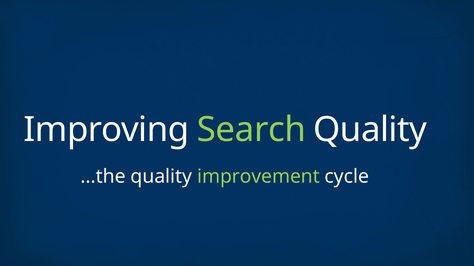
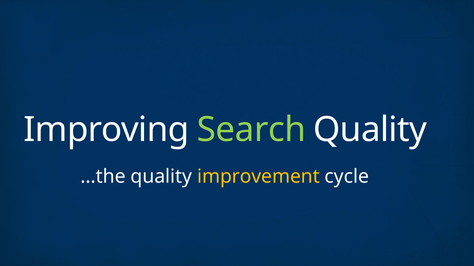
improvement colour: light green -> yellow
